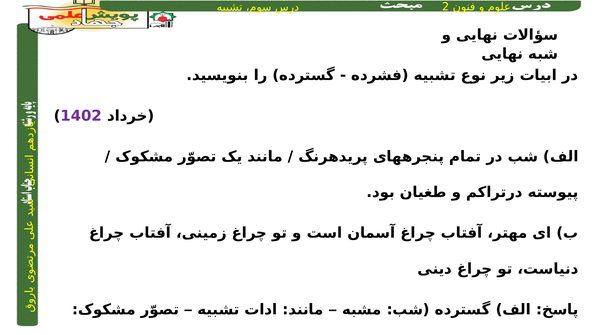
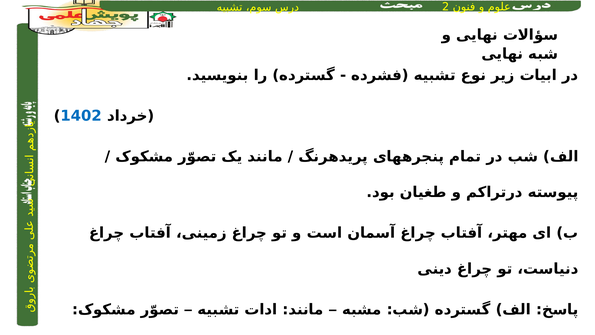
1402 colour: purple -> blue
